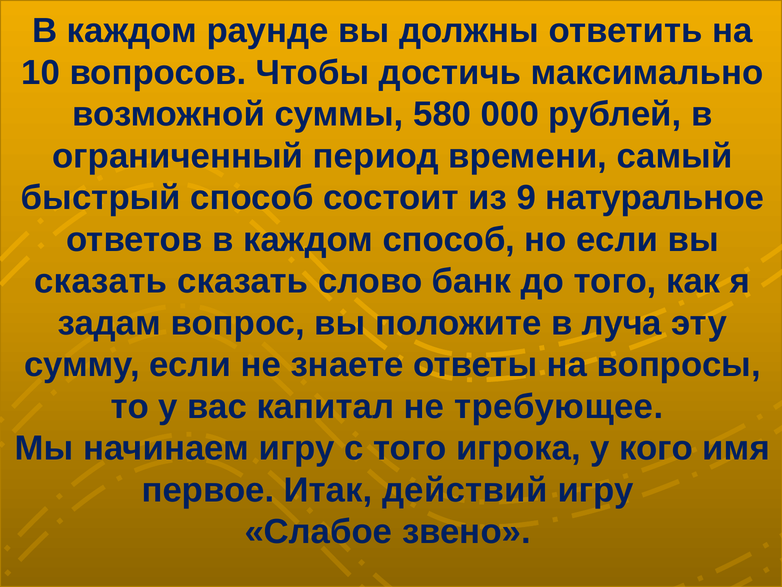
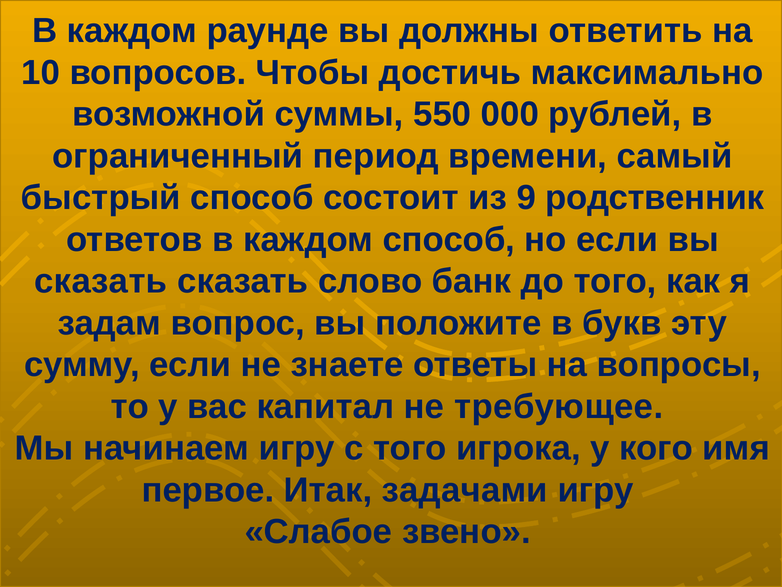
580: 580 -> 550
натуральное: натуральное -> родственник
луча: луча -> букв
действий: действий -> задачами
